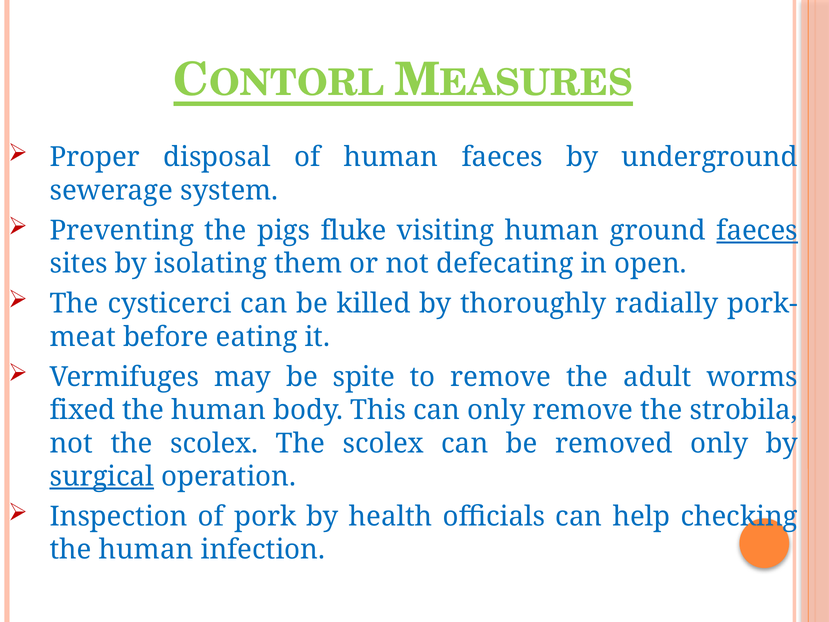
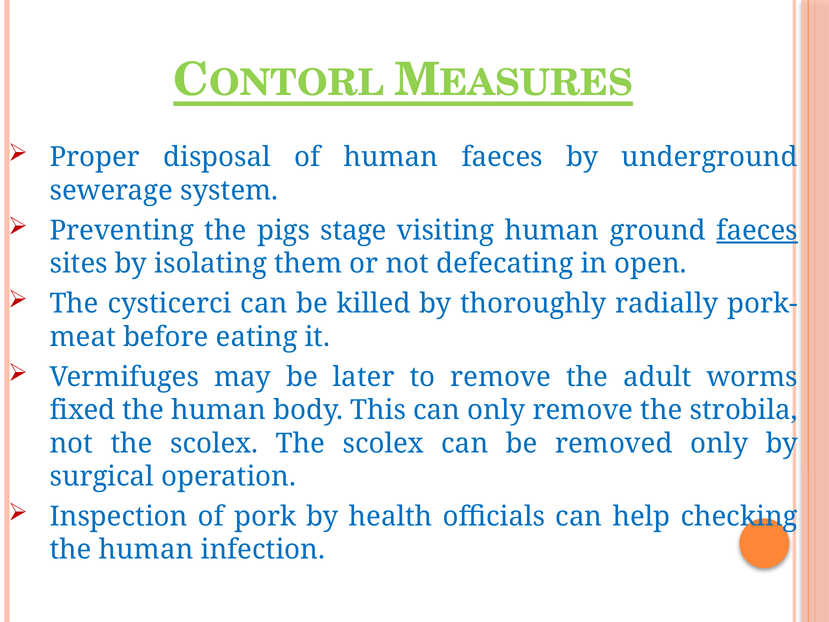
fluke: fluke -> stage
spite: spite -> later
surgical underline: present -> none
